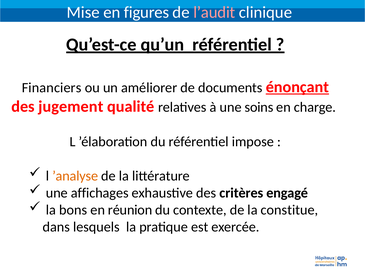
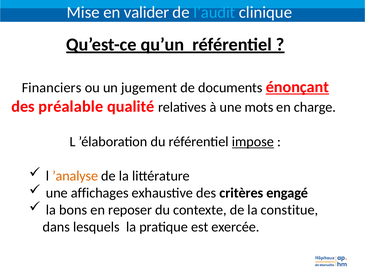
figures: figures -> valider
l’audit colour: pink -> light blue
améliorer: améliorer -> jugement
jugement: jugement -> préalable
soins: soins -> mots
impose underline: none -> present
réunion: réunion -> reposer
